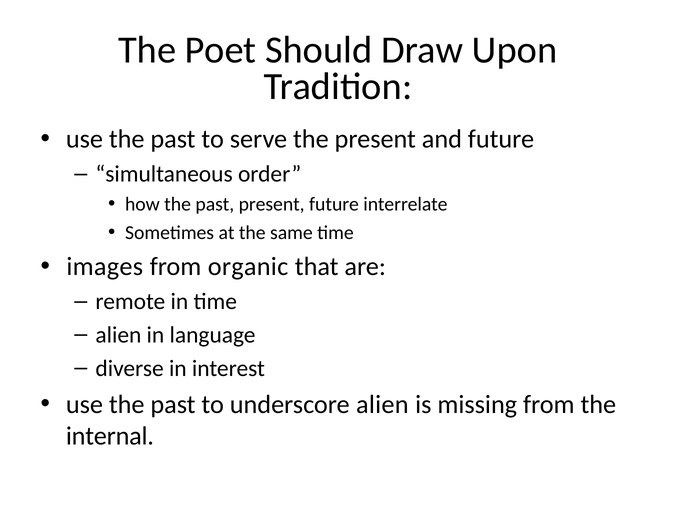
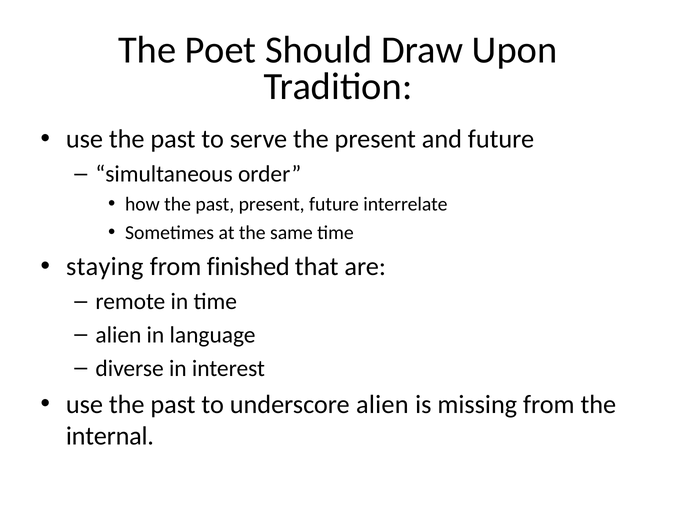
images: images -> staying
organic: organic -> finished
